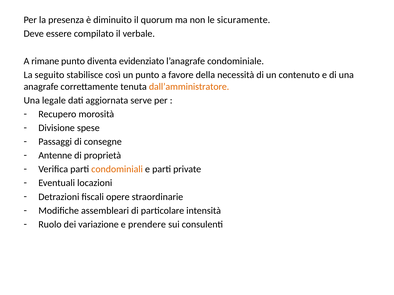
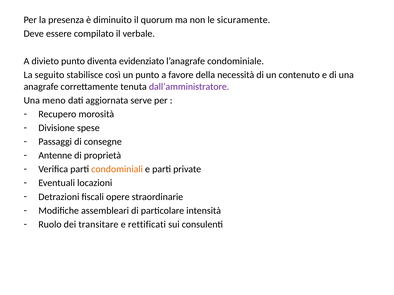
rimane: rimane -> divieto
dall’amministratore colour: orange -> purple
legale: legale -> meno
variazione: variazione -> transitare
prendere: prendere -> rettificati
